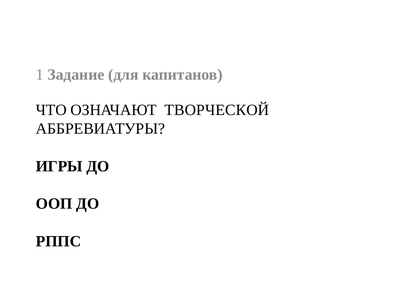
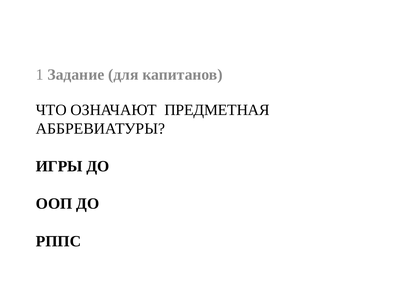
ТВОРЧЕСКОЙ: ТВОРЧЕСКОЙ -> ПРЕДМЕТНАЯ
